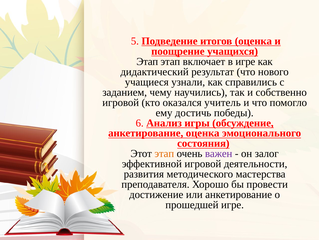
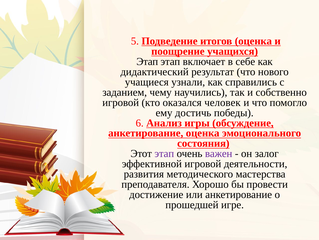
в игре: игре -> себе
учитель: учитель -> человек
этап at (164, 153) colour: orange -> purple
